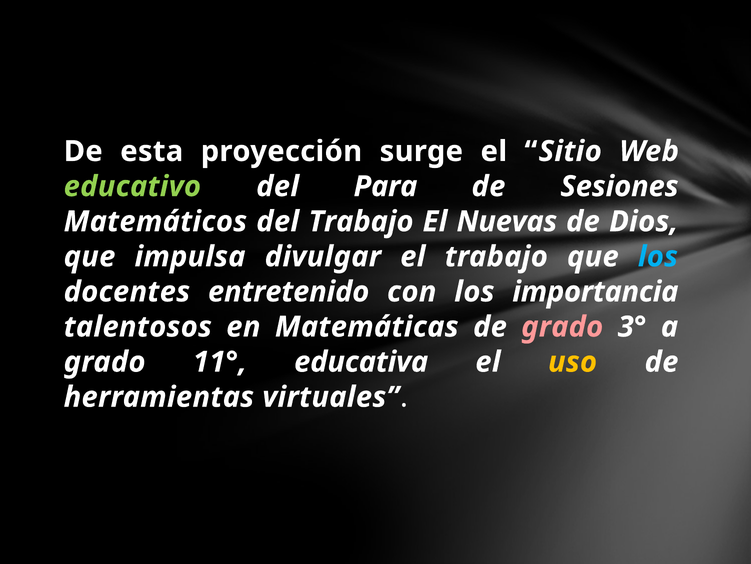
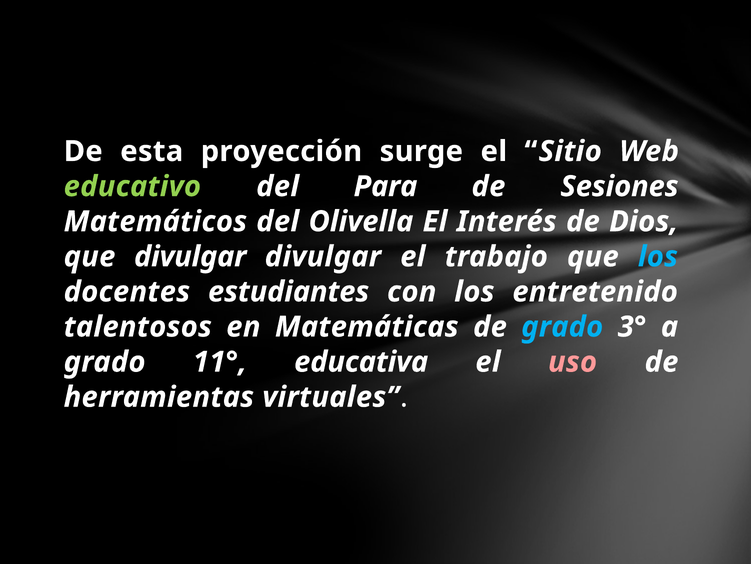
del Trabajo: Trabajo -> Olivella
Nuevas: Nuevas -> Interés
que impulsa: impulsa -> divulgar
entretenido: entretenido -> estudiantes
importancia: importancia -> entretenido
grado at (562, 327) colour: pink -> light blue
uso colour: yellow -> pink
